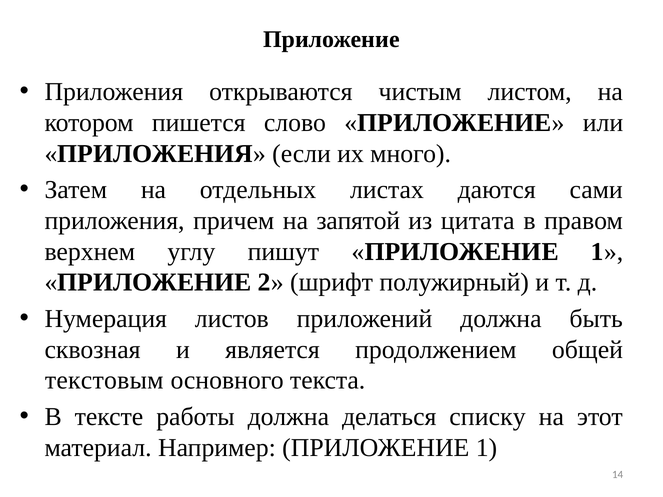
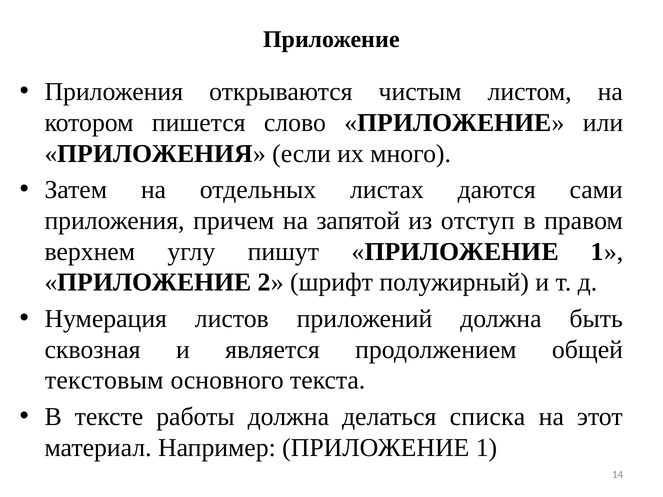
цитата: цитата -> отступ
списку: списку -> списка
